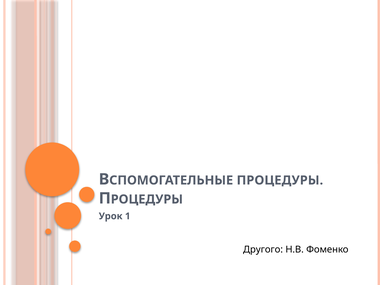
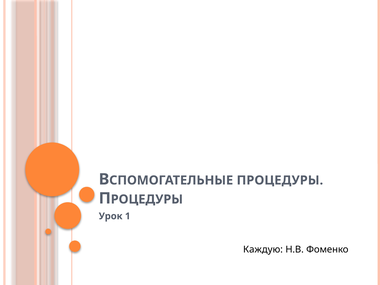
Другого: Другого -> Каждую
